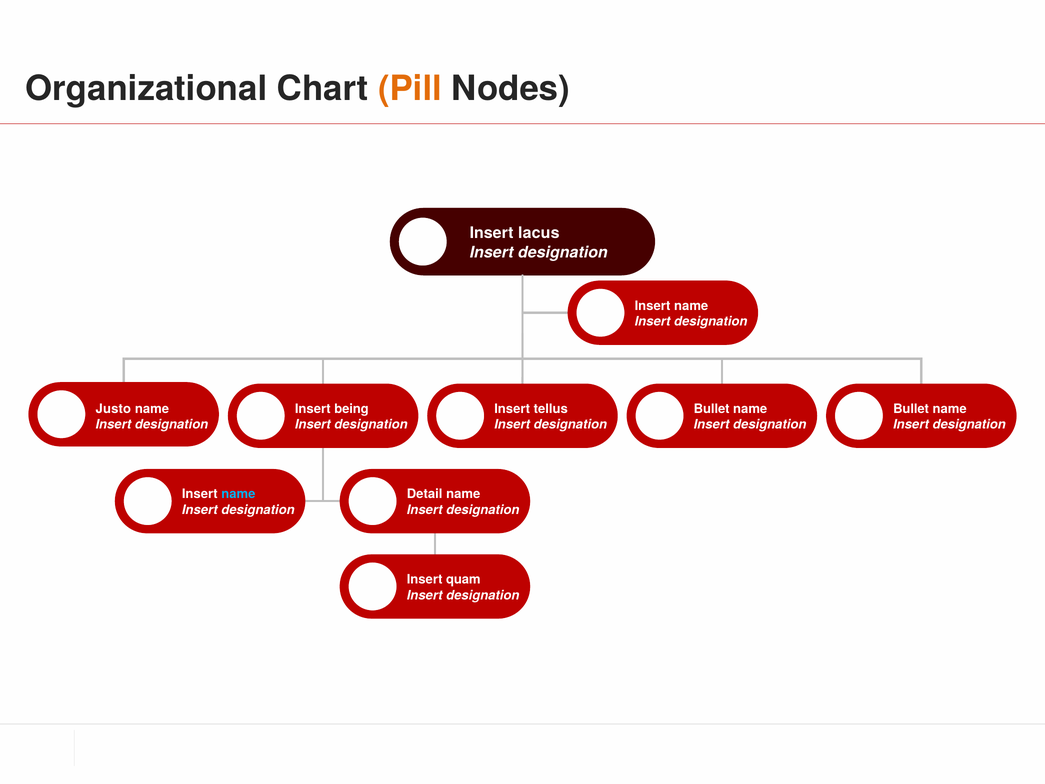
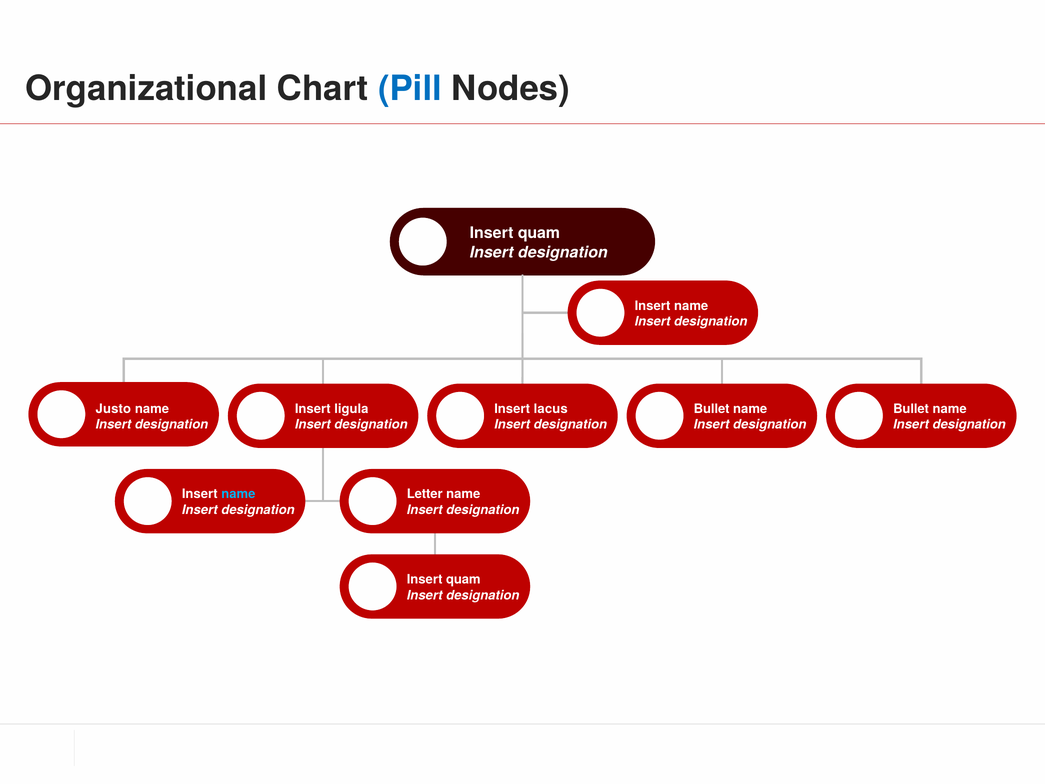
Pill colour: orange -> blue
lacus at (539, 233): lacus -> quam
being: being -> ligula
tellus: tellus -> lacus
Detail: Detail -> Letter
